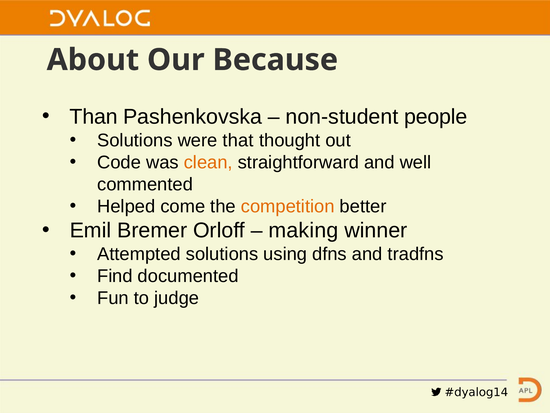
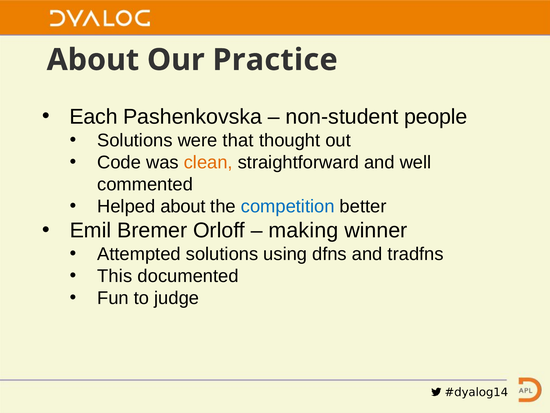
Because: Because -> Practice
Than: Than -> Each
Helped come: come -> about
competition colour: orange -> blue
Find: Find -> This
